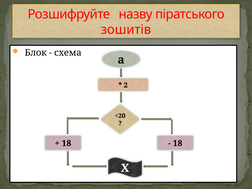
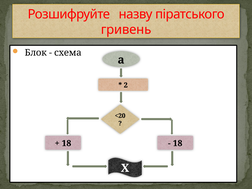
зошитів: зошитів -> гривень
